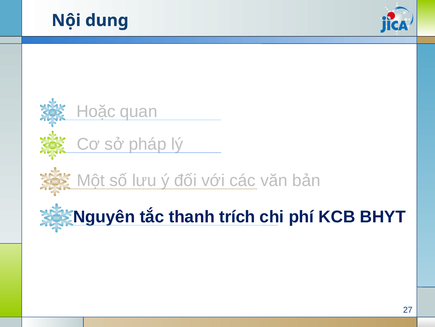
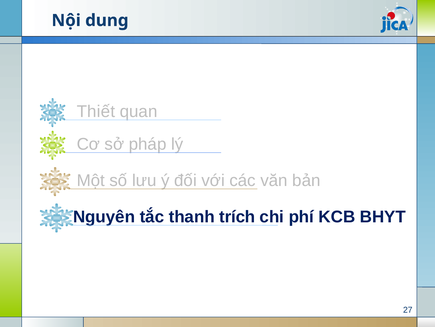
Hoặc: Hoặc -> Thiết
